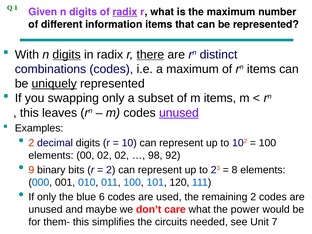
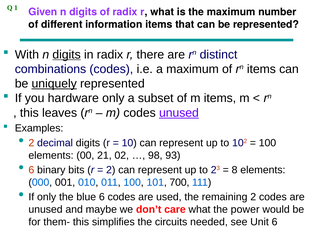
radix at (125, 12) underline: present -> none
there underline: present -> none
swapping: swapping -> hardware
00 02: 02 -> 21
92: 92 -> 93
9 at (31, 170): 9 -> 6
120: 120 -> 700
7 at (275, 222): 7 -> 6
